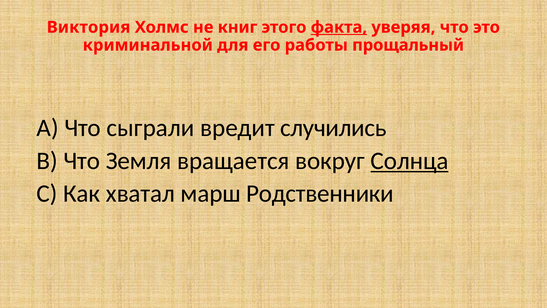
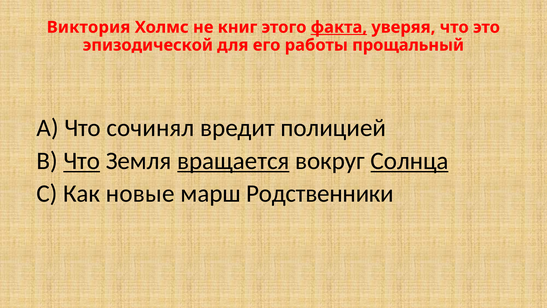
криминальной: криминальной -> эпизодической
сыграли: сыграли -> сочинял
случились: случились -> полицией
Что at (82, 161) underline: none -> present
вращается underline: none -> present
хватал: хватал -> новые
